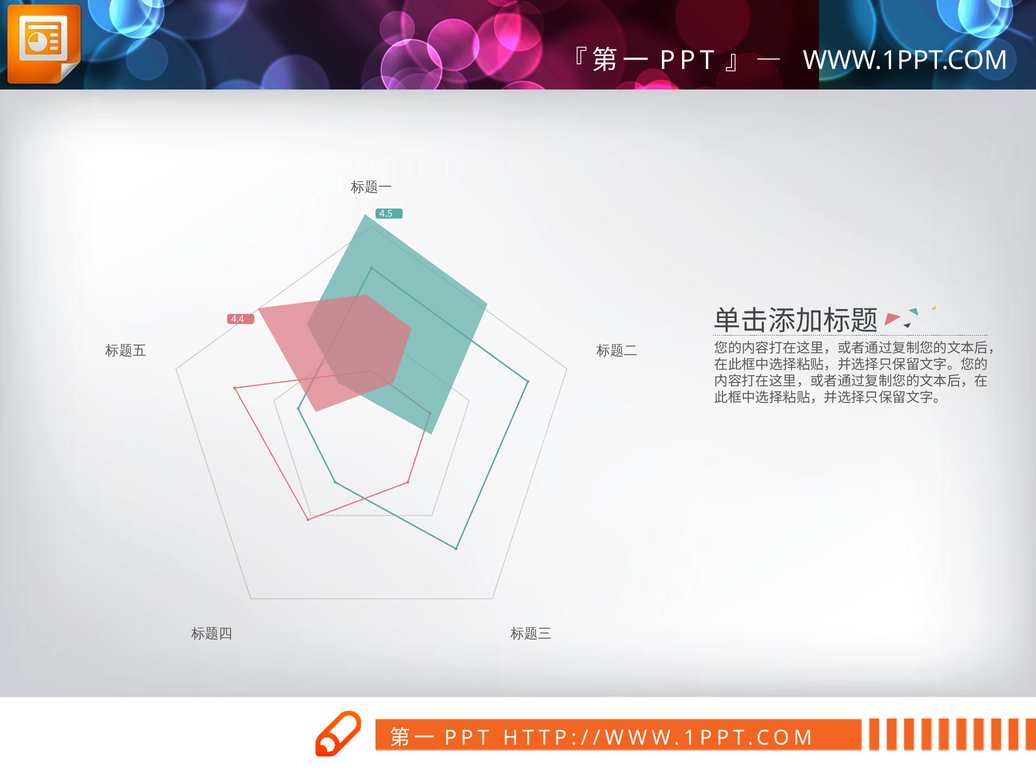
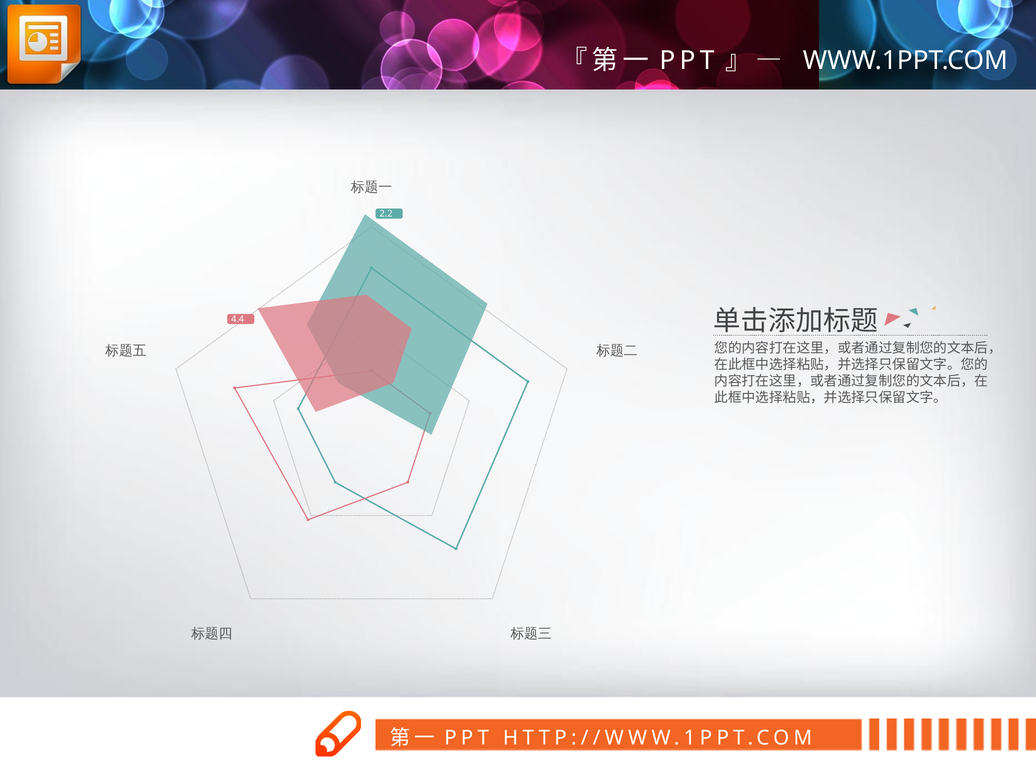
4.5: 4.5 -> 2.2
